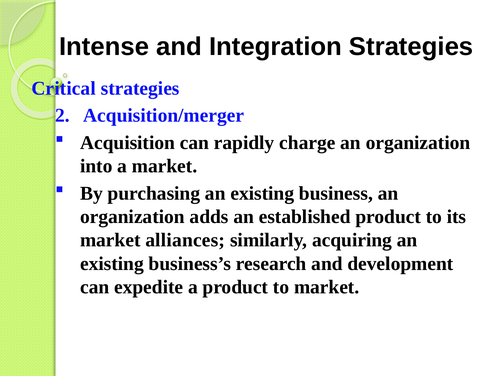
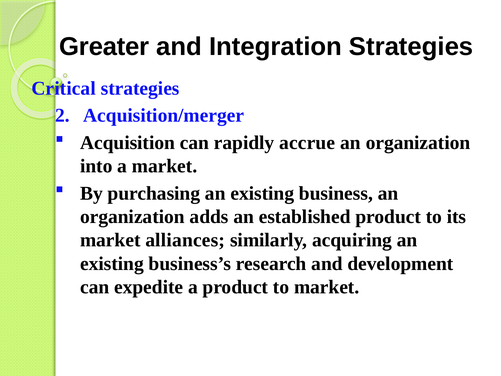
Intense: Intense -> Greater
charge: charge -> accrue
